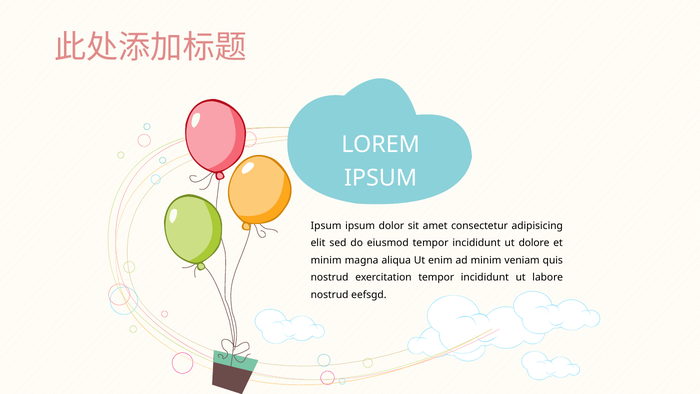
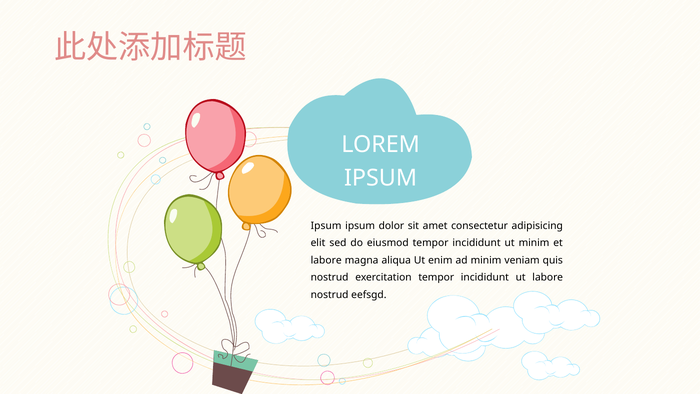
ut dolore: dolore -> minim
minim at (326, 260): minim -> labore
